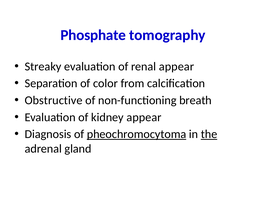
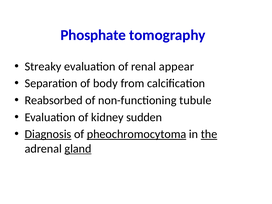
color: color -> body
Obstructive: Obstructive -> Reabsorbed
breath: breath -> tubule
kidney appear: appear -> sudden
Diagnosis underline: none -> present
gland underline: none -> present
